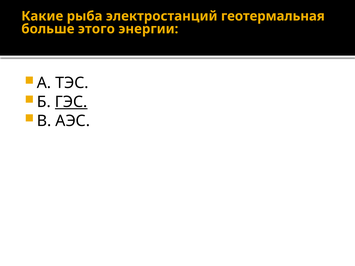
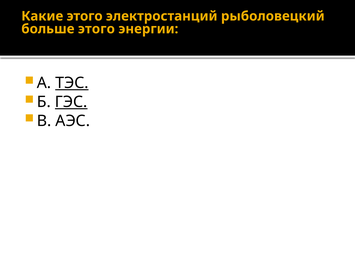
Какие рыба: рыба -> этого
геотермальная: геотермальная -> рыболовецкий
ТЭС underline: none -> present
